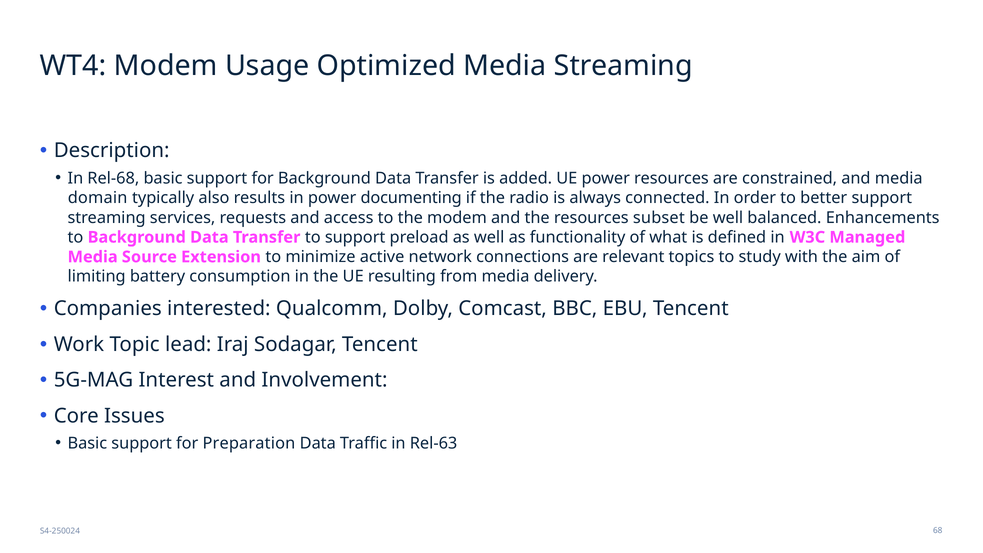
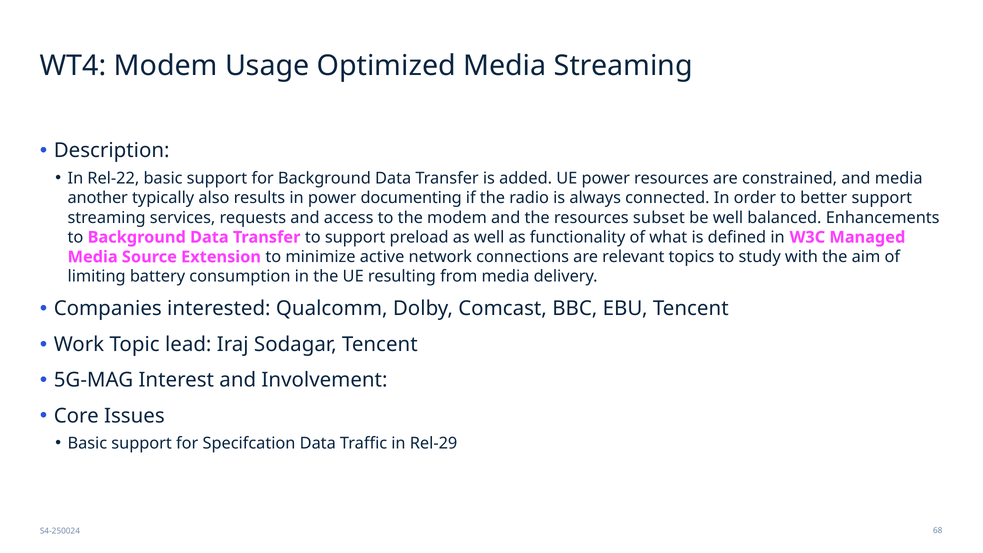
Rel-68: Rel-68 -> Rel-22
domain: domain -> another
Preparation: Preparation -> Specifcation
Rel-63: Rel-63 -> Rel-29
